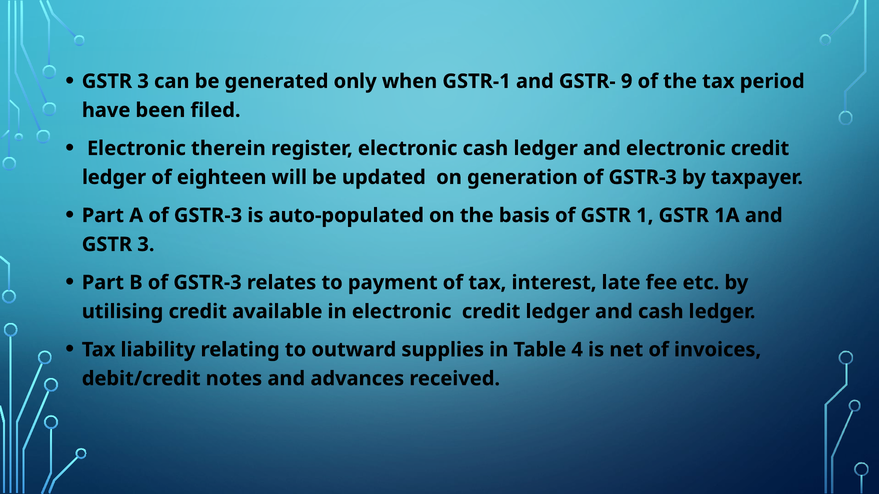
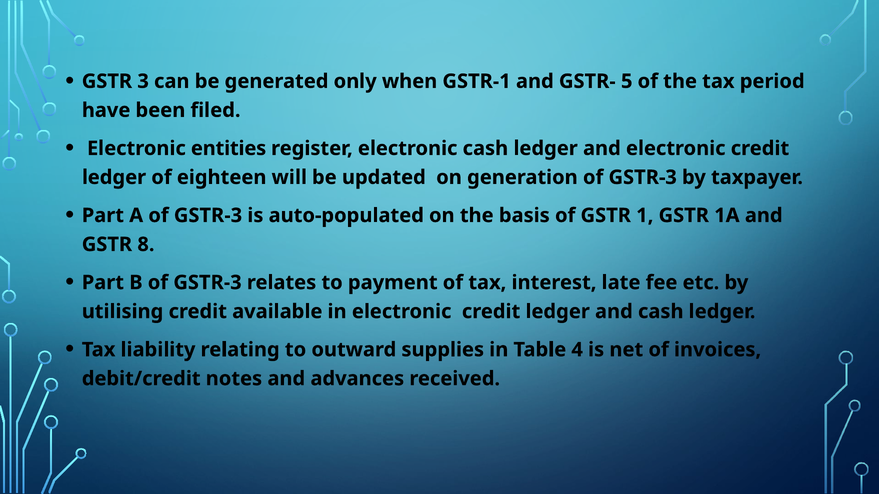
9: 9 -> 5
therein: therein -> entities
3 at (146, 245): 3 -> 8
